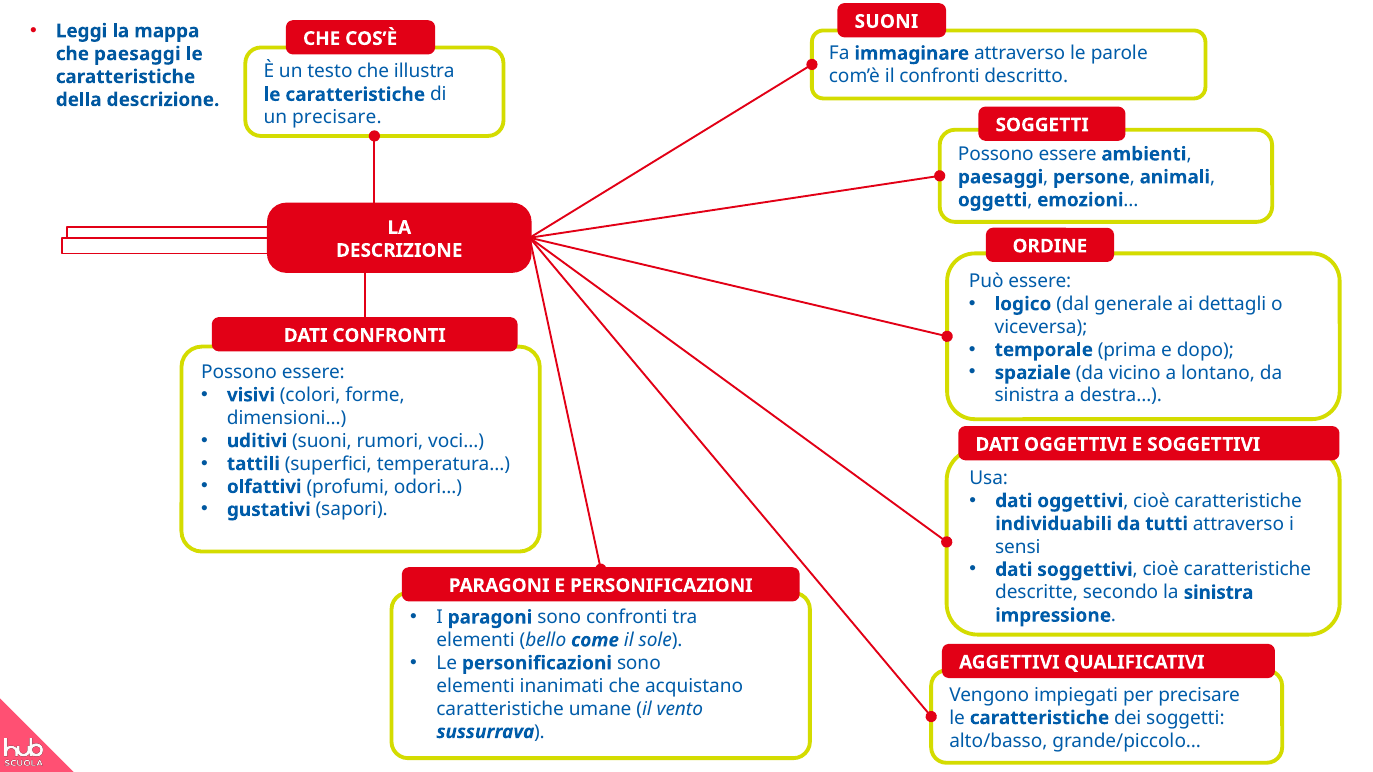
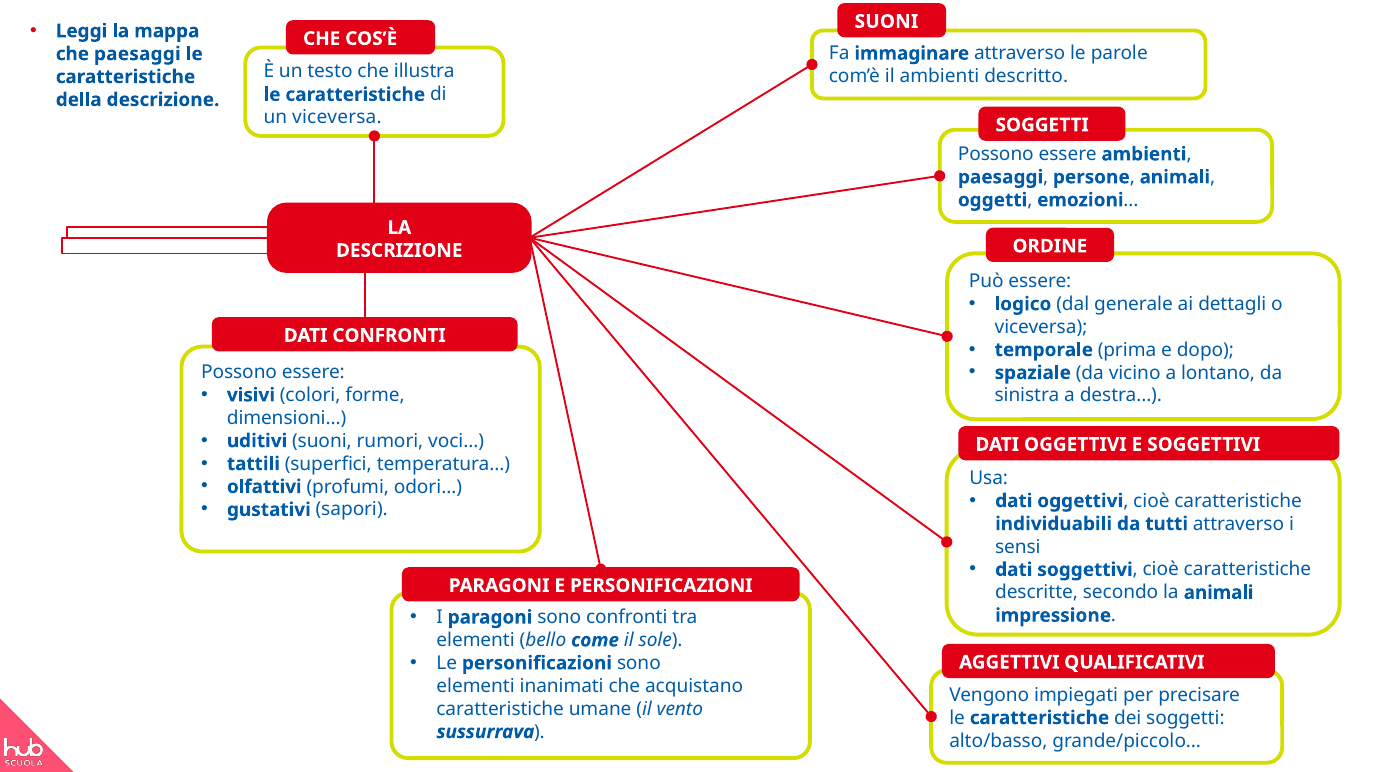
il confronti: confronti -> ambienti
un precisare: precisare -> viceversa
la sinistra: sinistra -> animali
